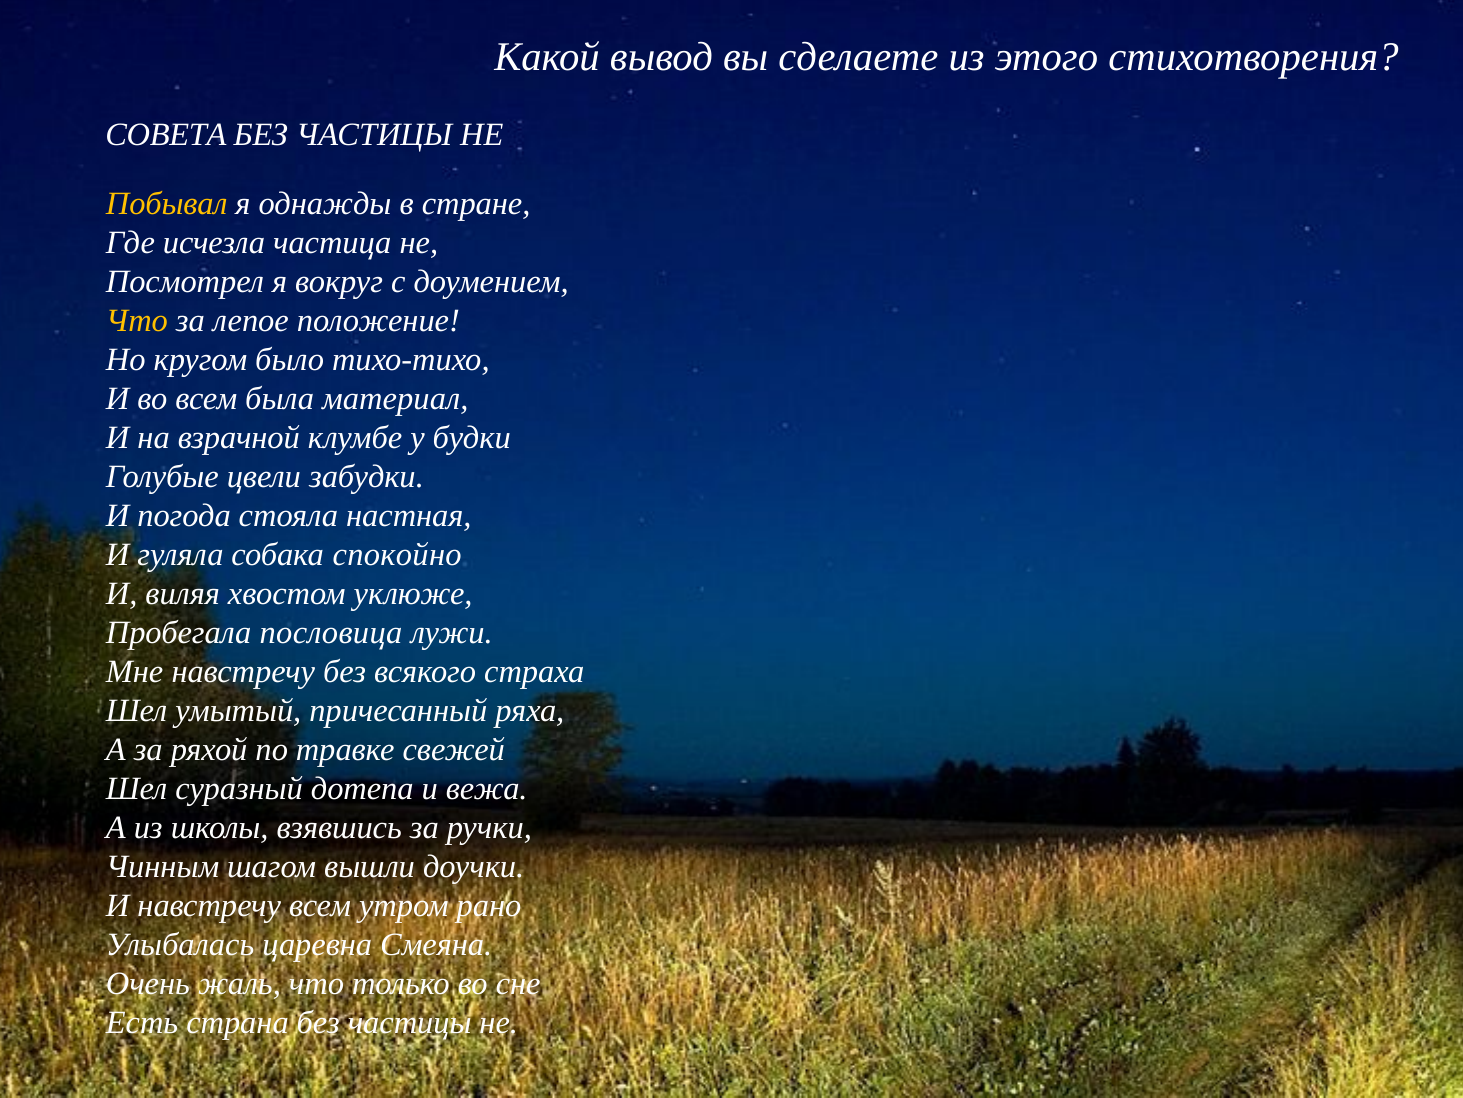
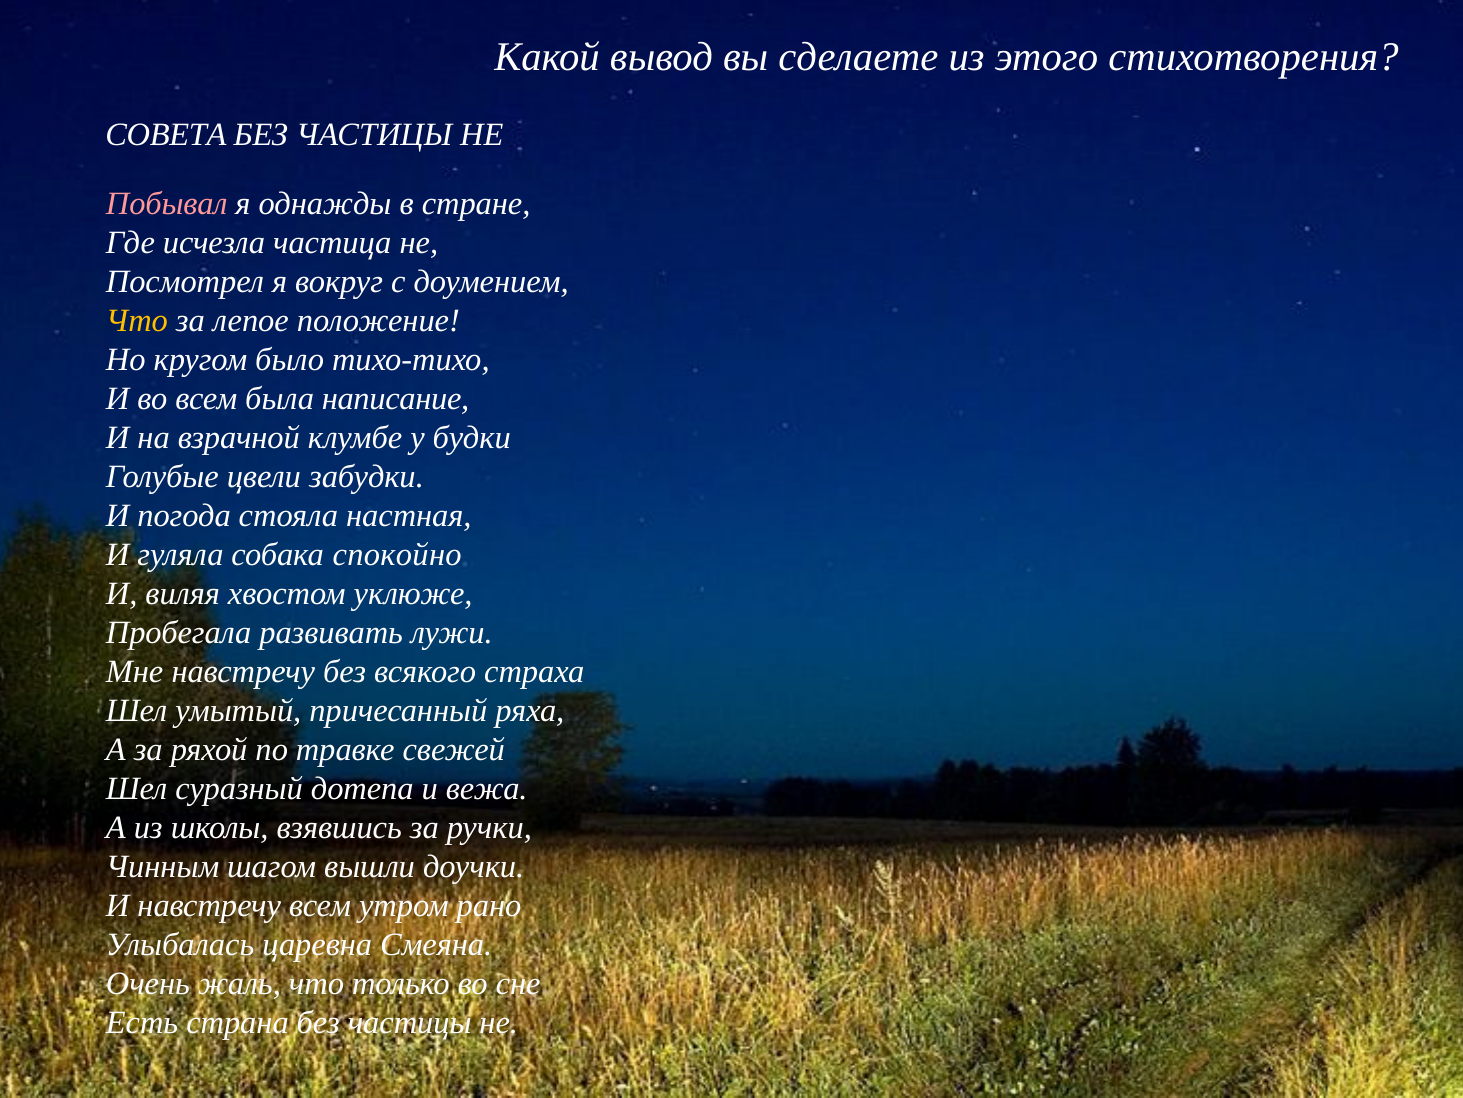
Побывал colour: yellow -> pink
материал: материал -> написание
пословица: пословица -> развивать
